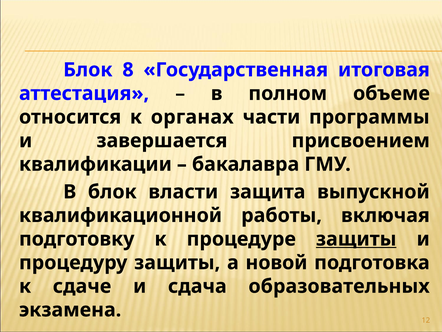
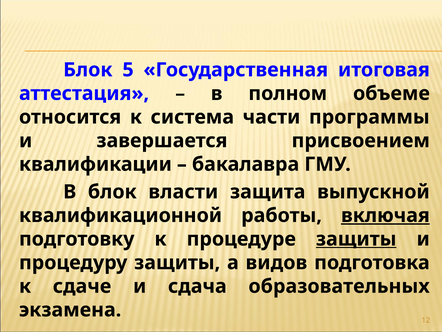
8: 8 -> 5
органах: органах -> система
включая underline: none -> present
новой: новой -> видов
